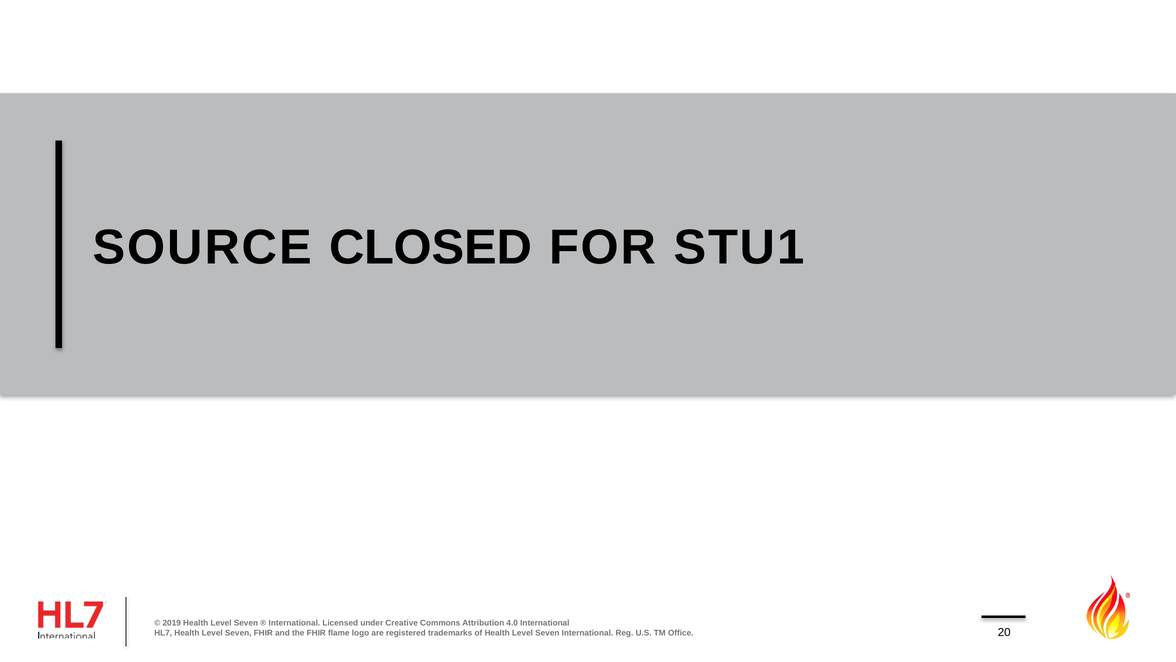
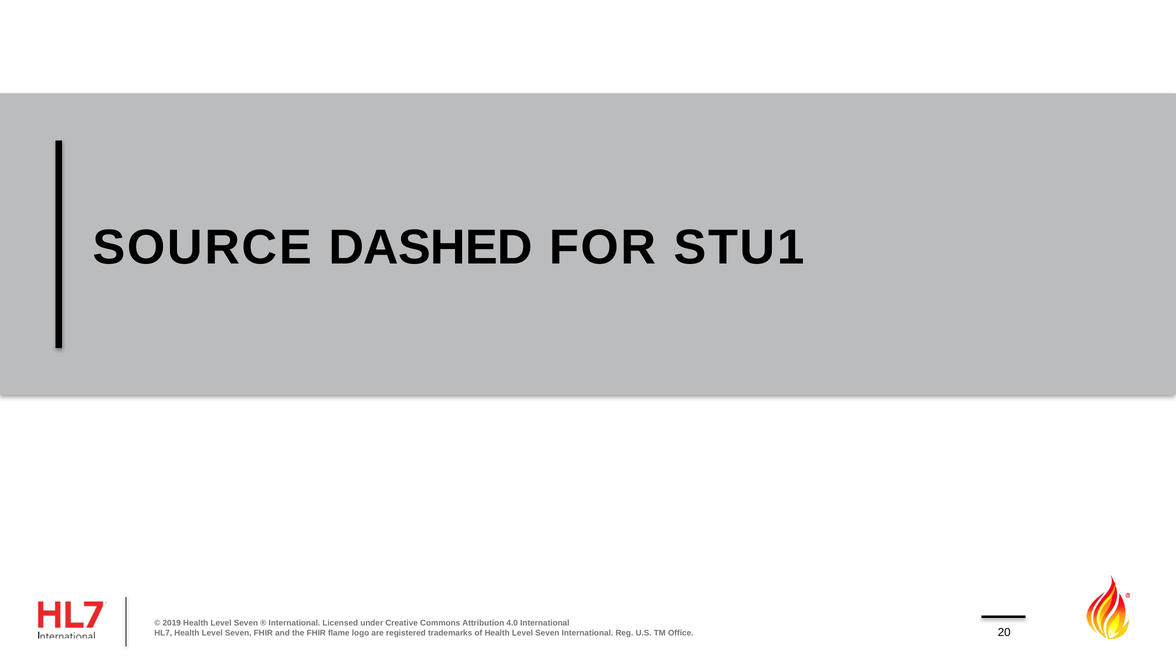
CLOSED: CLOSED -> DASHED
